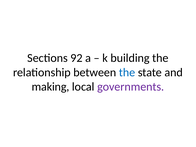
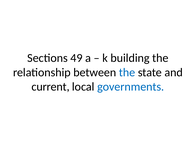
92: 92 -> 49
making: making -> current
governments colour: purple -> blue
